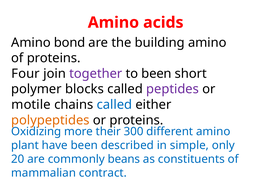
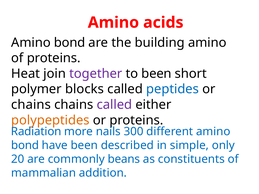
Four: Four -> Heat
peptides colour: purple -> blue
motile at (31, 105): motile -> chains
called at (114, 105) colour: blue -> purple
Oxidizing: Oxidizing -> Radiation
their: their -> nails
plant at (25, 145): plant -> bond
contract: contract -> addition
